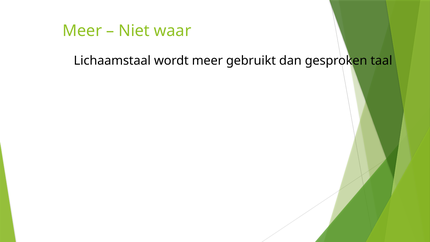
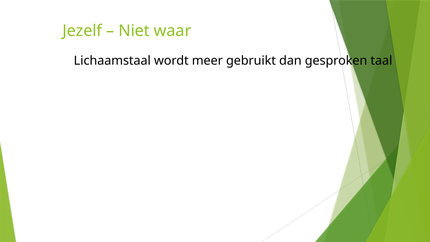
Meer at (82, 31): Meer -> Jezelf
